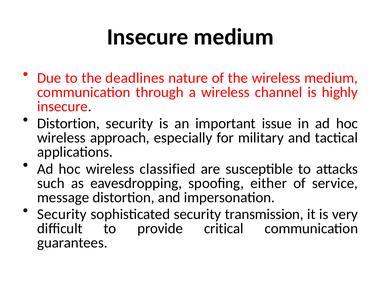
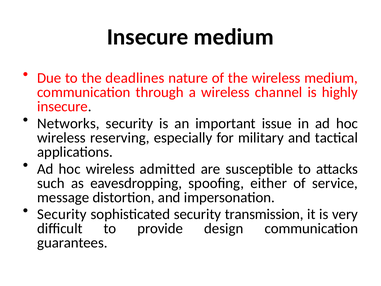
Distortion at (68, 123): Distortion -> Networks
approach: approach -> reserving
classified: classified -> admitted
critical: critical -> design
